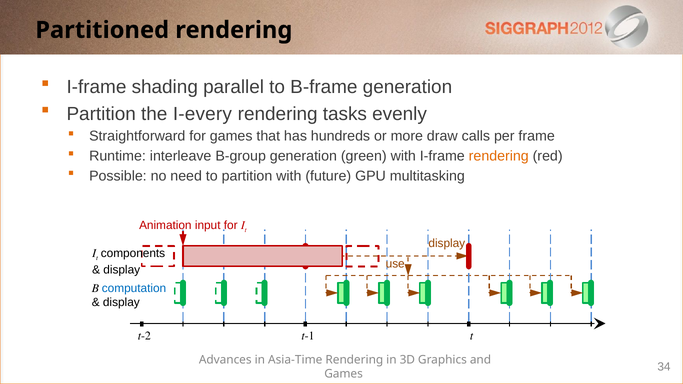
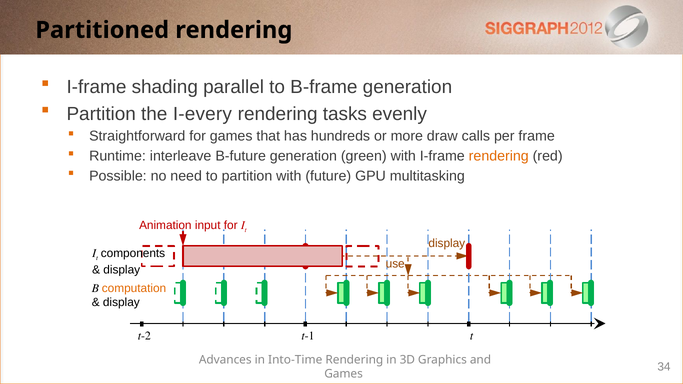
B-group: B-group -> B-future
computation colour: blue -> orange
Asia-Time: Asia-Time -> Into-Time
